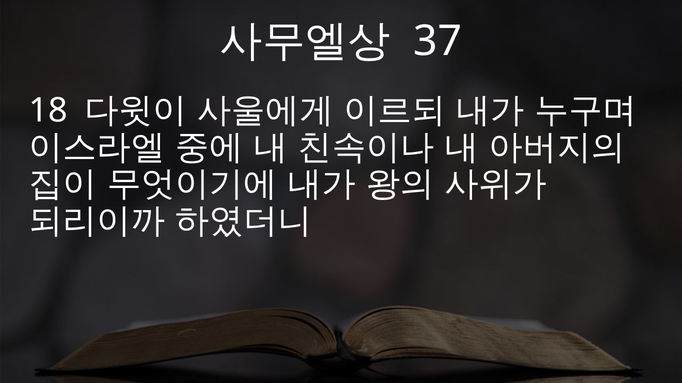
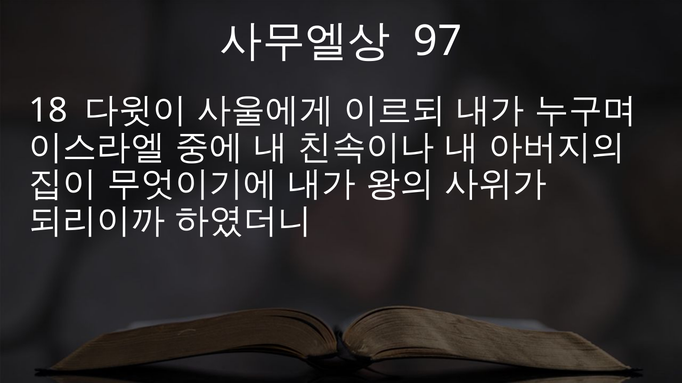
37: 37 -> 97
